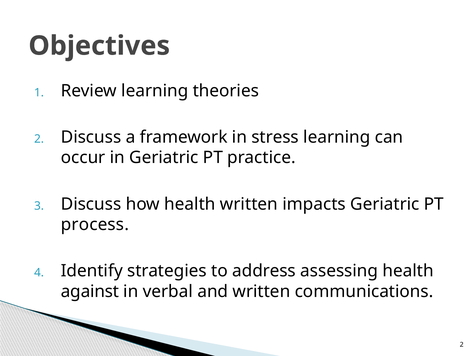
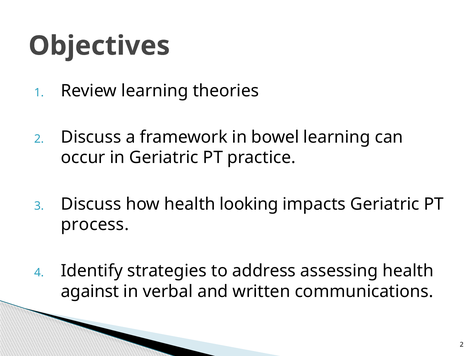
stress: stress -> bowel
health written: written -> looking
